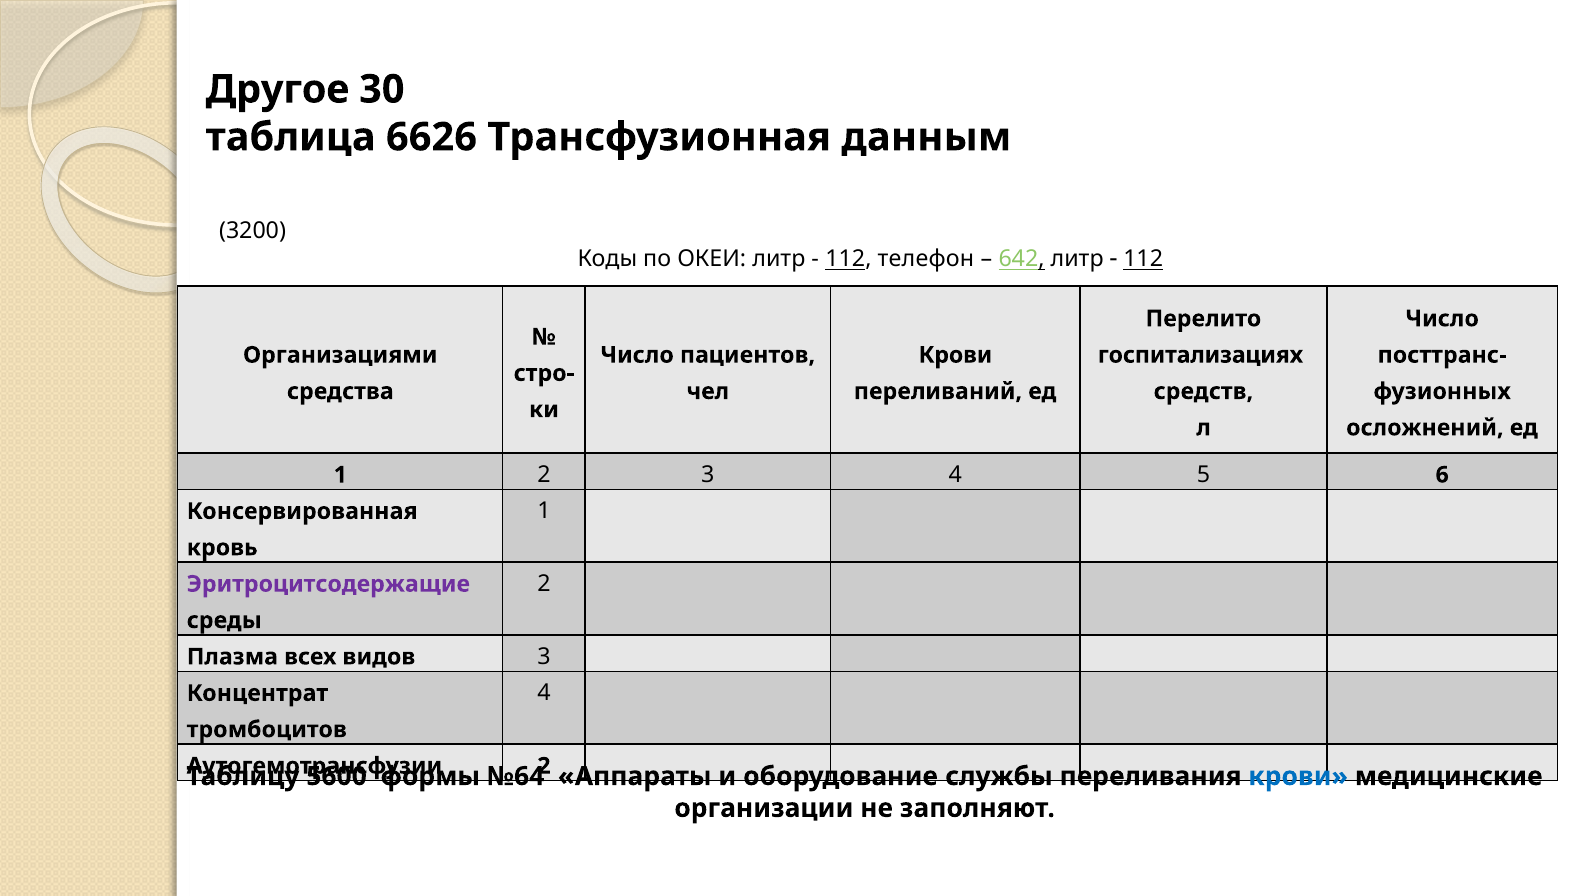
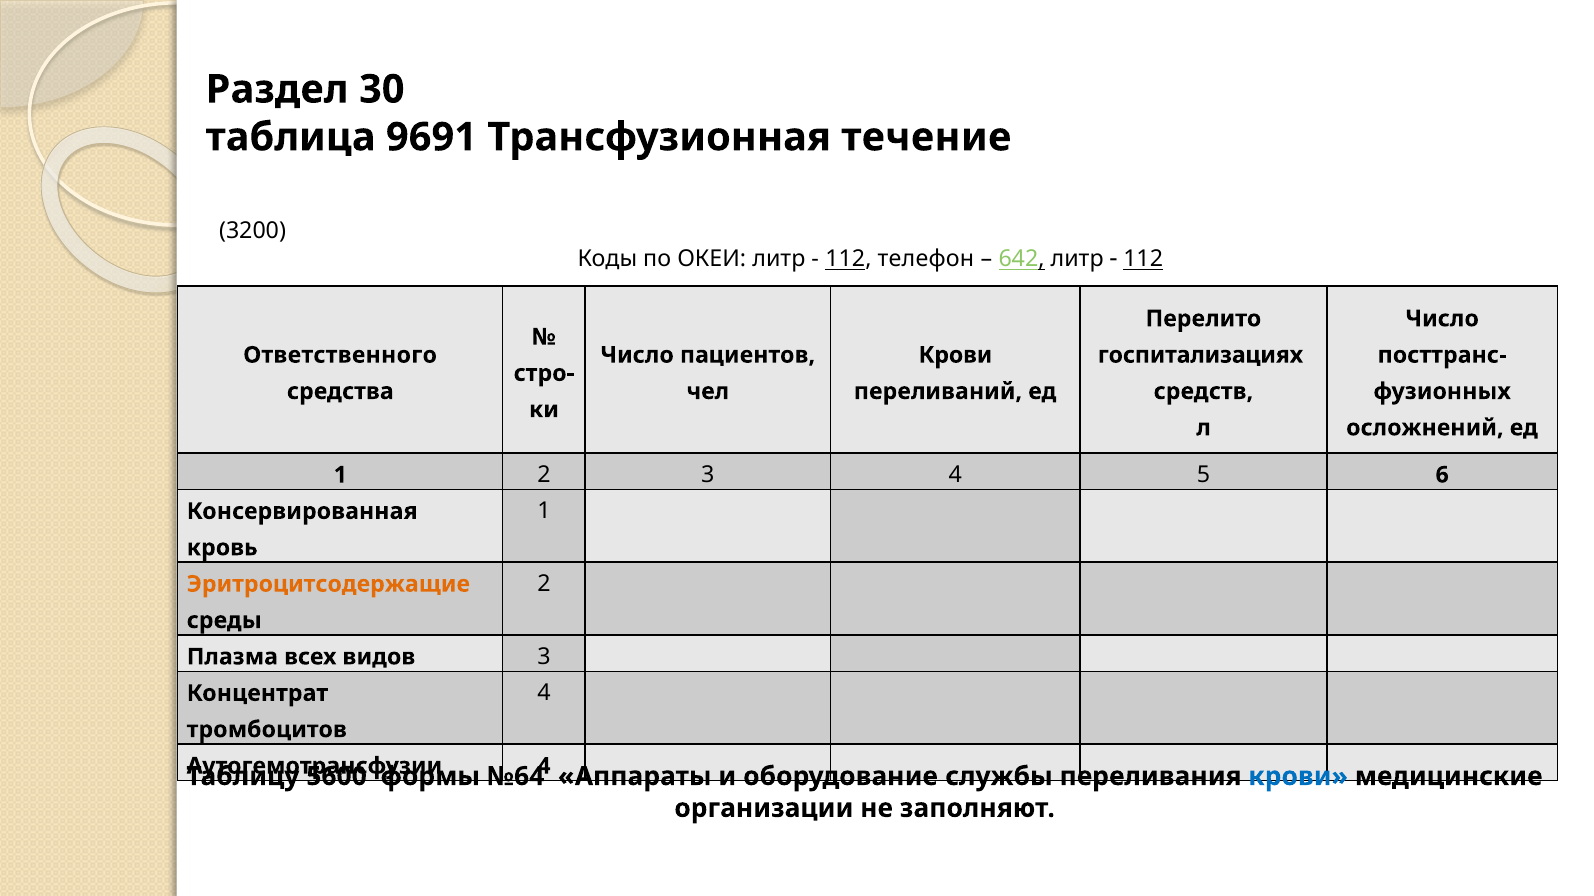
Другое: Другое -> Раздел
6626: 6626 -> 9691
данным: данным -> течение
Организациями: Организациями -> Ответственного
Эритроцитсодержащие colour: purple -> orange
2 at (544, 766): 2 -> 4
